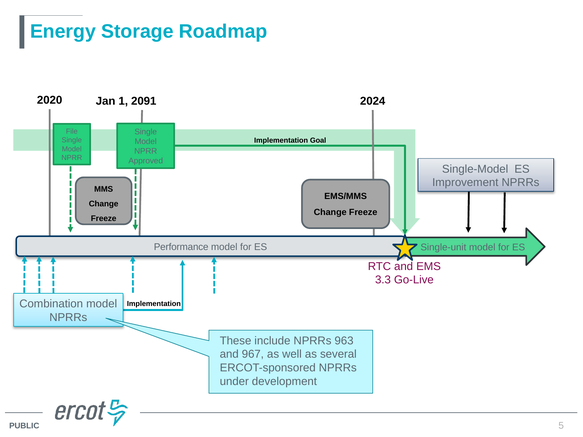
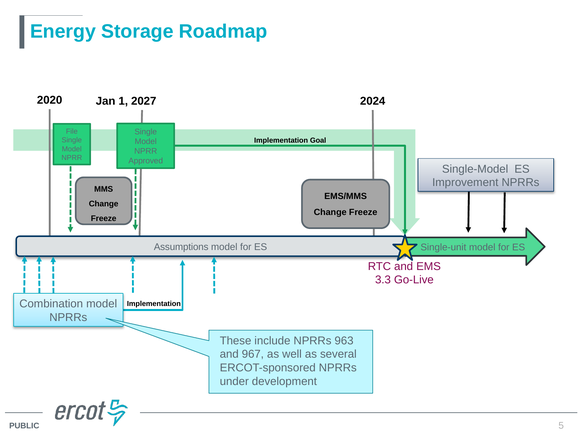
2091: 2091 -> 2027
Performance: Performance -> Assumptions
